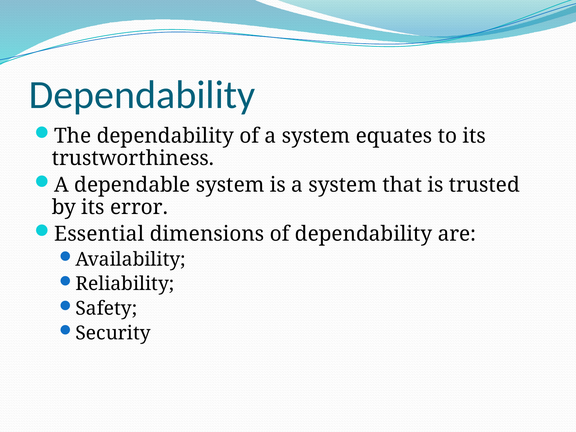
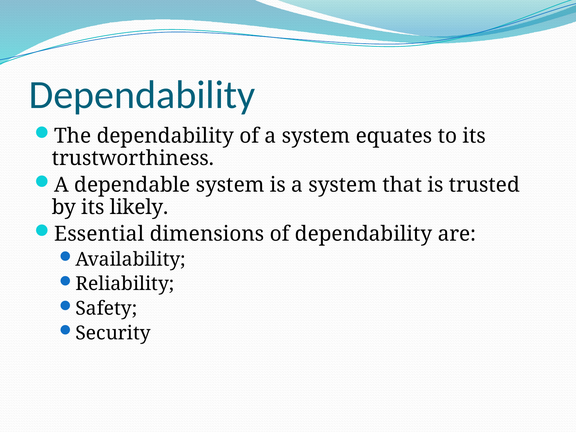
error: error -> likely
